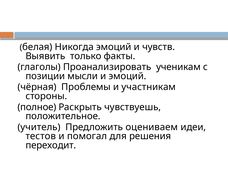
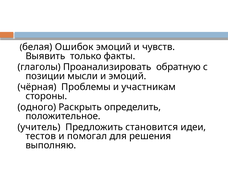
Никогда: Никогда -> Ошибок
ученикам: ученикам -> обратную
полное: полное -> одного
чувствуешь: чувствуешь -> определить
оцениваем: оцениваем -> становится
переходит: переходит -> выполняю
